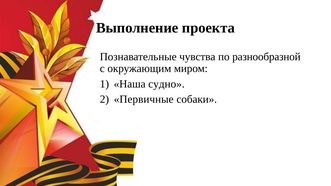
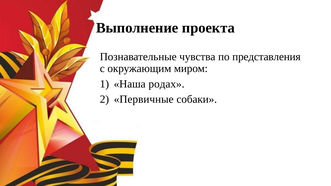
разнообразной: разнообразной -> представления
судно: судно -> родах
